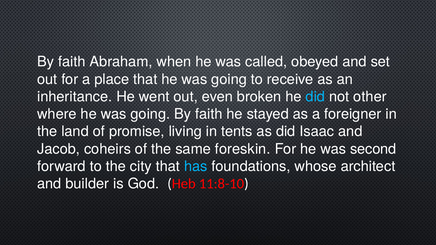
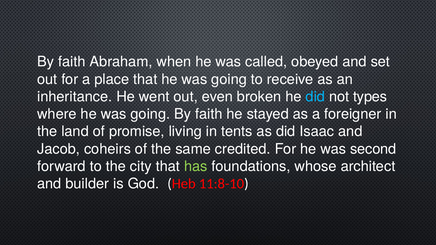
other: other -> types
foreskin: foreskin -> credited
has colour: light blue -> light green
